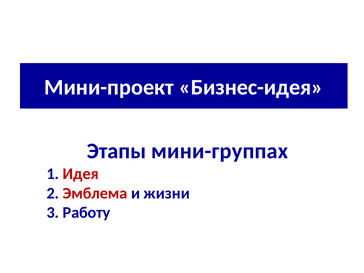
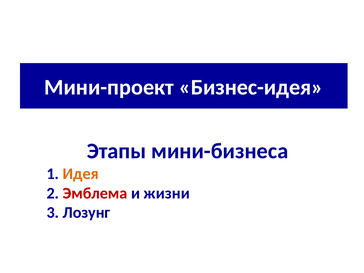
мини-группах: мини-группах -> мини-бизнеса
Идея colour: red -> orange
Работу: Работу -> Лозунг
